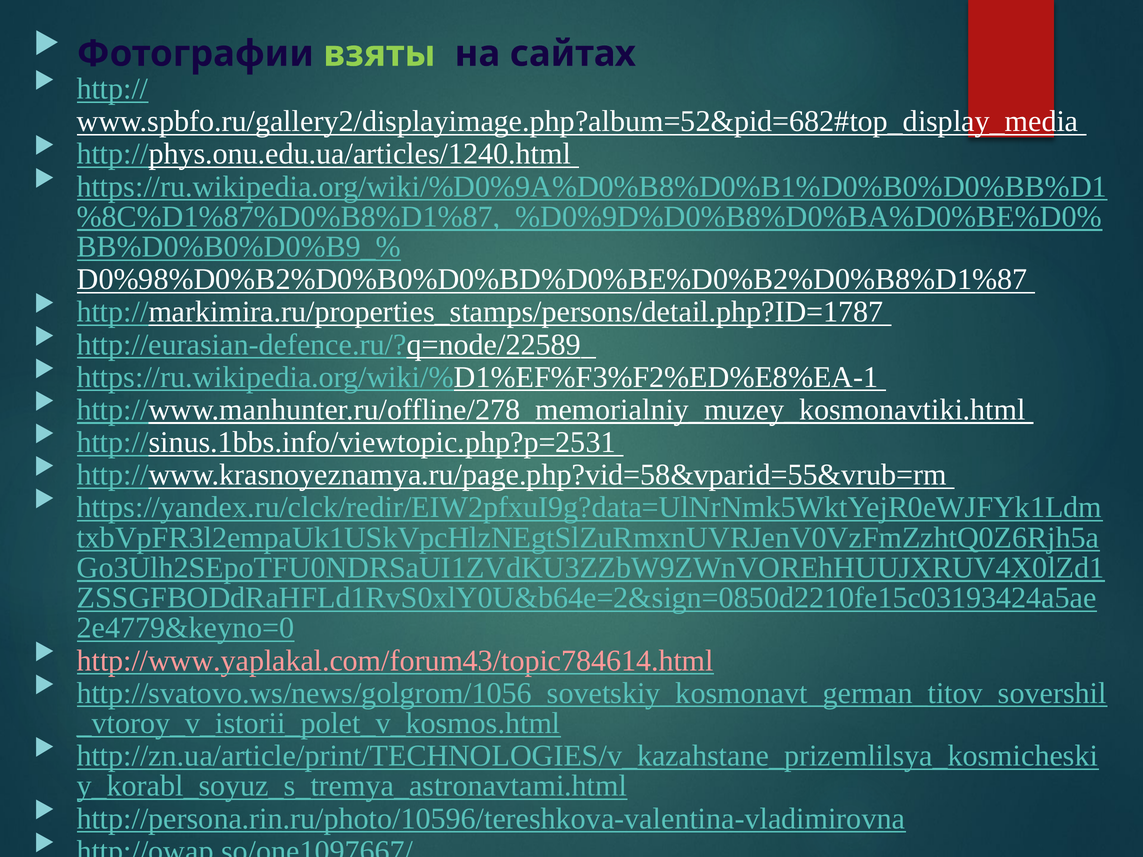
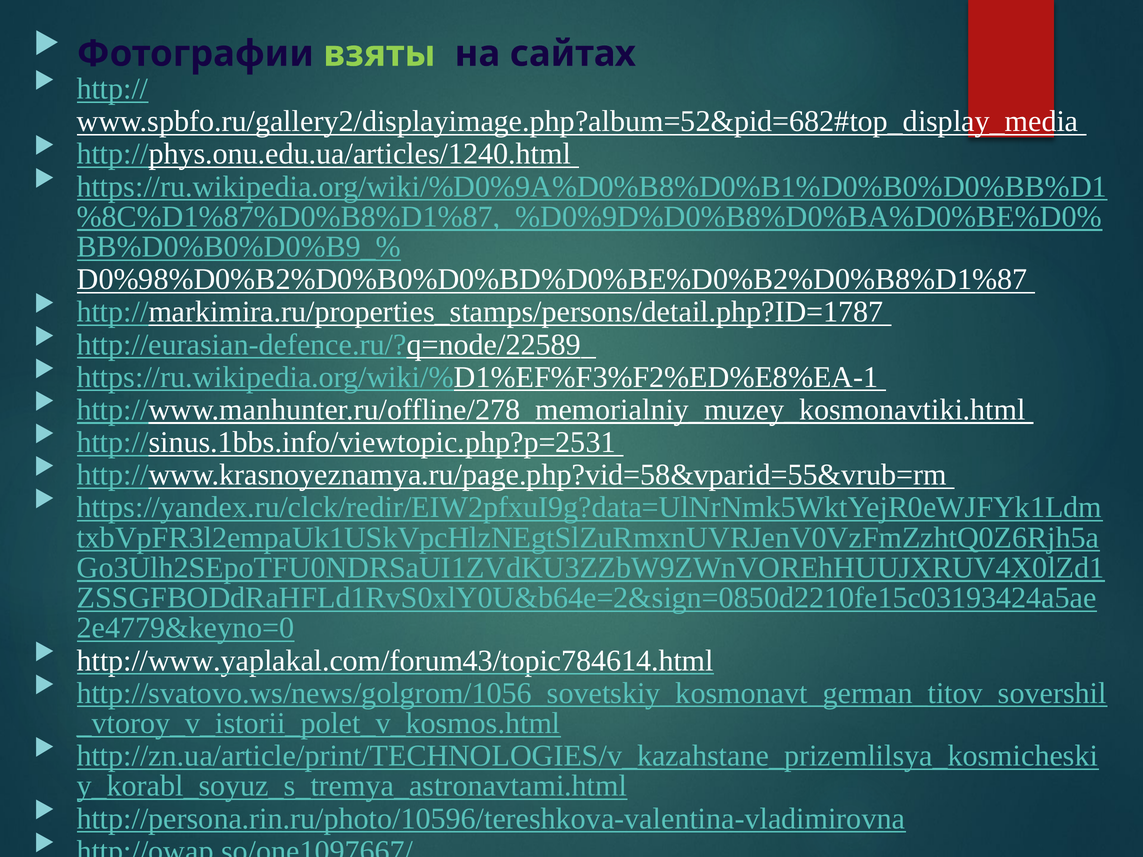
http://www.yaplakal.com/forum43/topic784614.html colour: pink -> white
